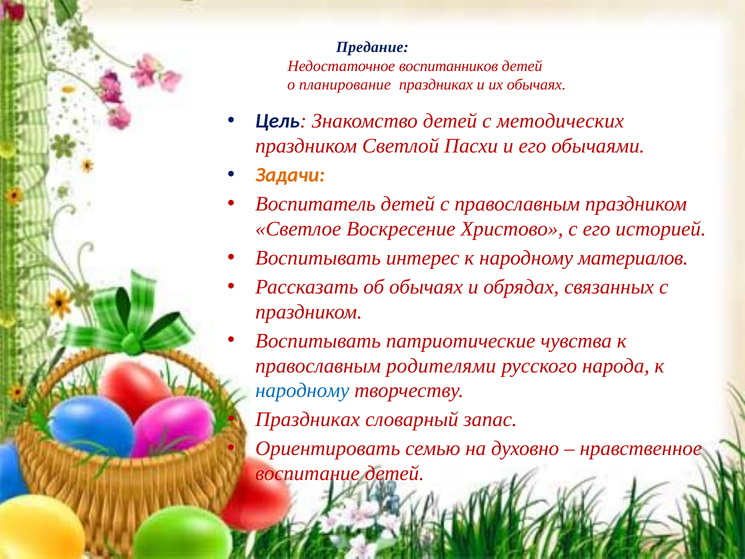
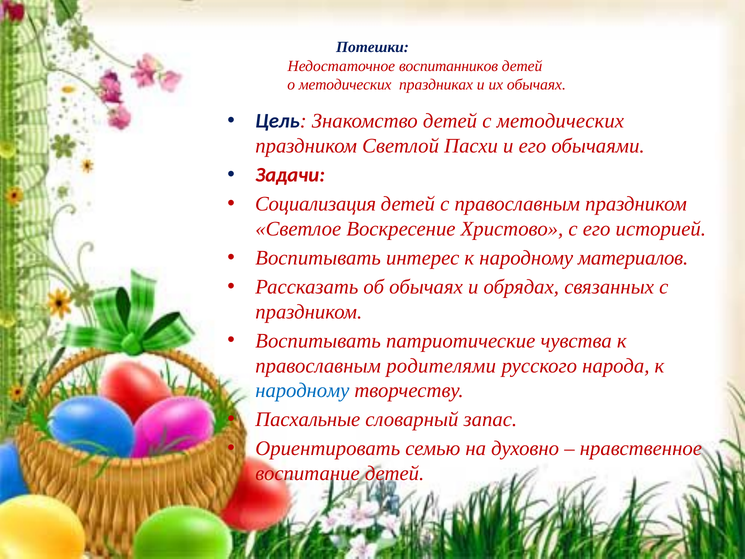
Предание: Предание -> Потешки
о планирование: планирование -> методических
Задачи colour: orange -> red
Воспитатель: Воспитатель -> Социализация
Праздниках at (308, 419): Праздниках -> Пасхальные
